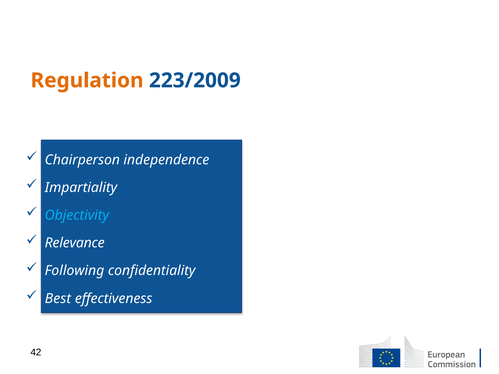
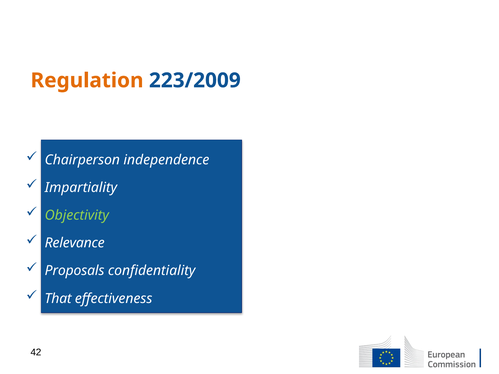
Objectivity colour: light blue -> light green
Following: Following -> Proposals
Best: Best -> That
